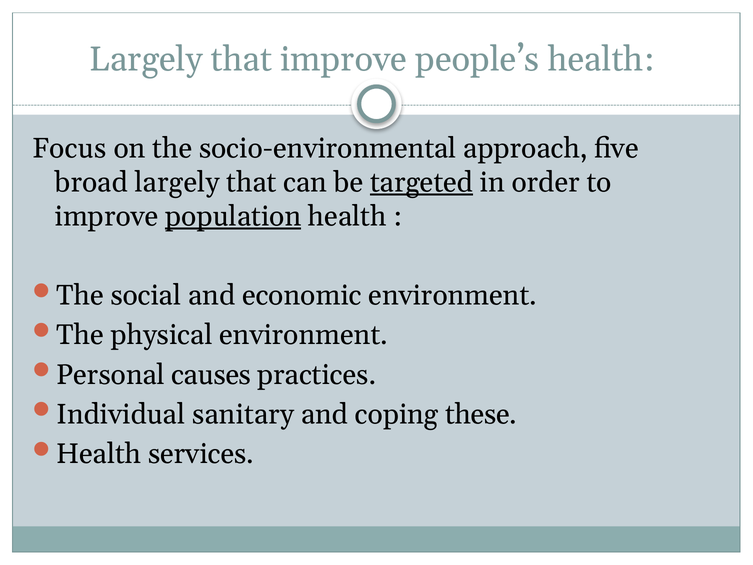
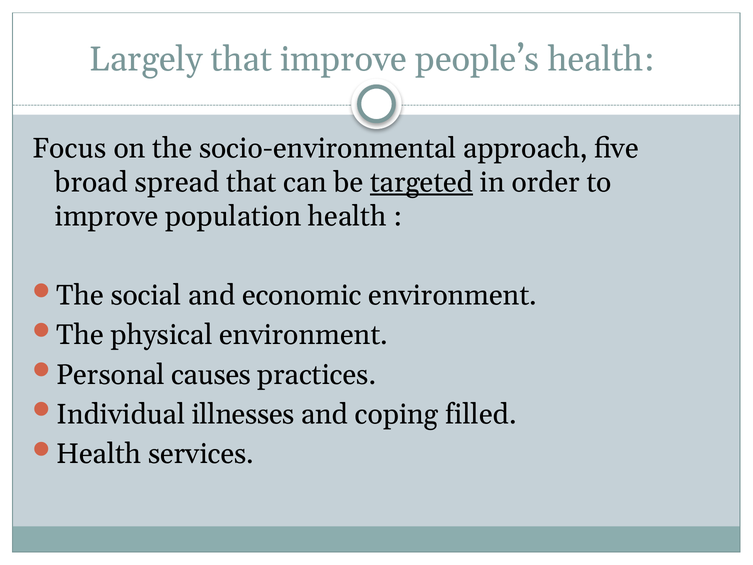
broad largely: largely -> spread
population underline: present -> none
sanitary: sanitary -> illnesses
these: these -> filled
